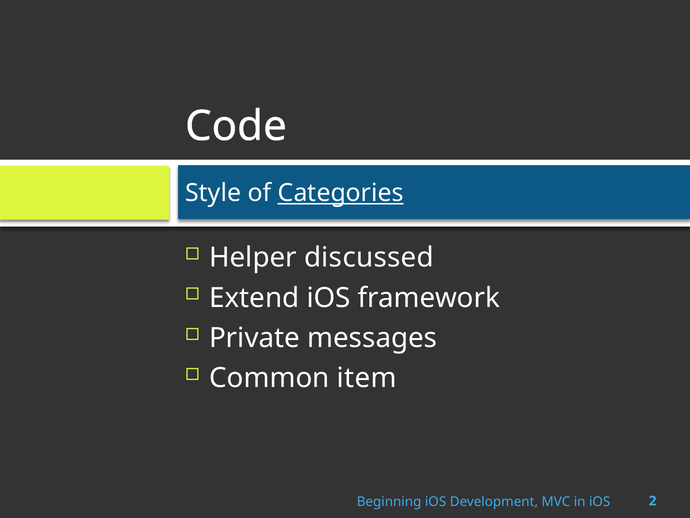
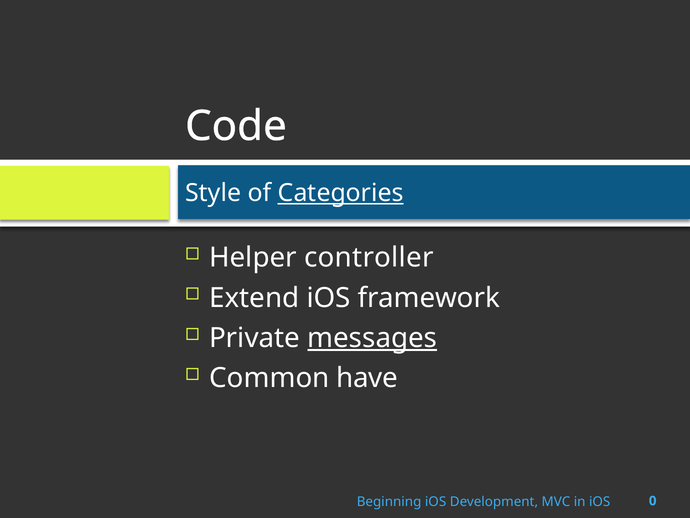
discussed: discussed -> controller
messages underline: none -> present
item: item -> have
2: 2 -> 0
